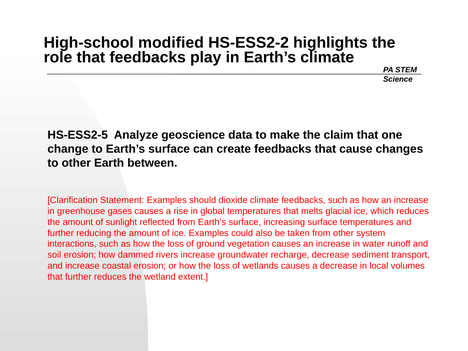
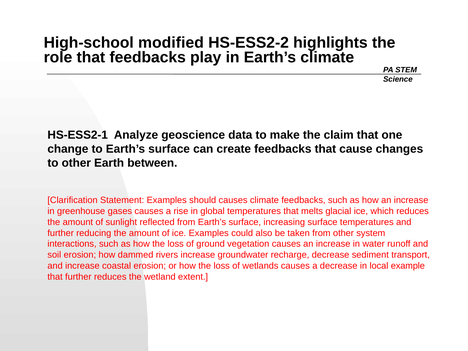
HS-ESS2-5: HS-ESS2-5 -> HS-ESS2-1
should dioxide: dioxide -> causes
volumes: volumes -> example
